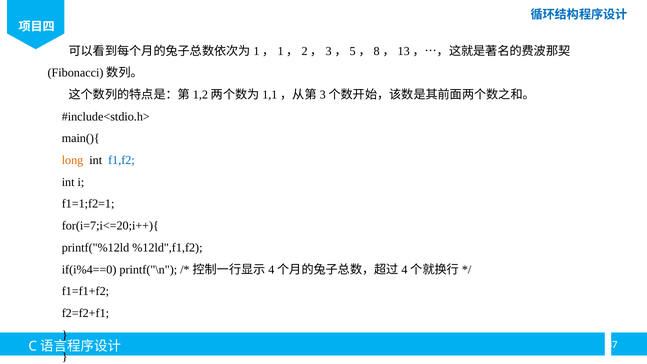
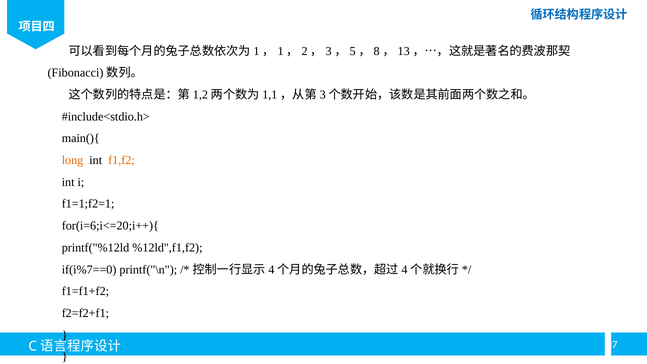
f1,f2 colour: blue -> orange
for(i=7;i<=20;i++){: for(i=7;i<=20;i++){ -> for(i=6;i<=20;i++){
if(i%4==0: if(i%4==0 -> if(i%7==0
